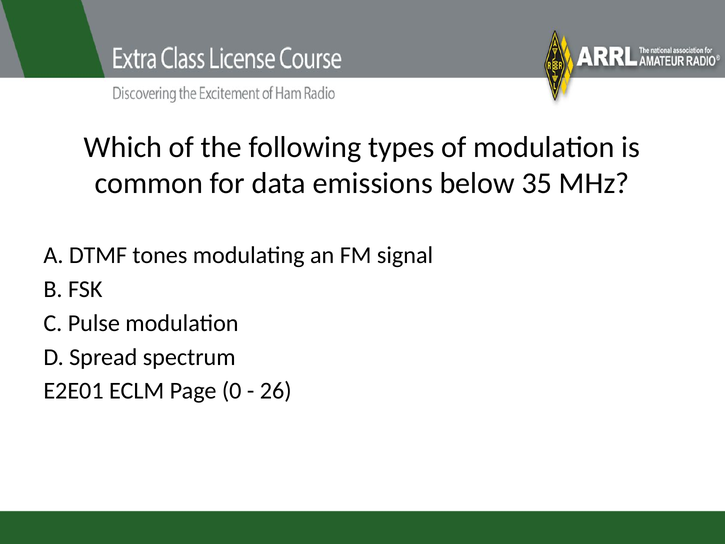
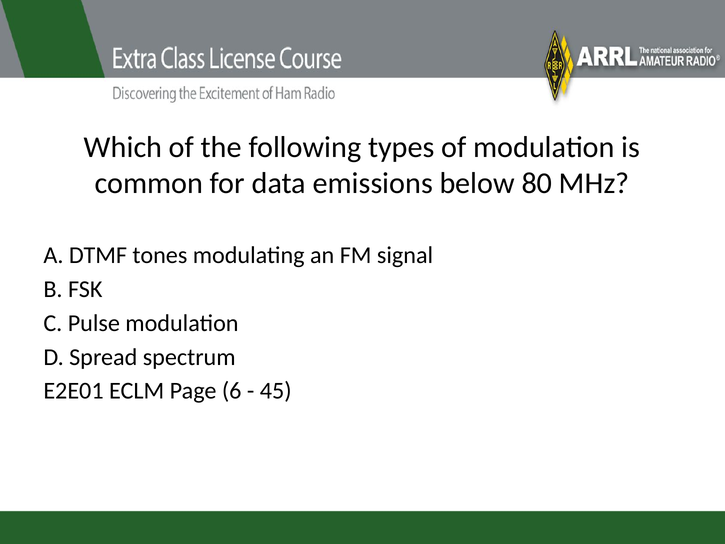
35: 35 -> 80
0: 0 -> 6
26: 26 -> 45
